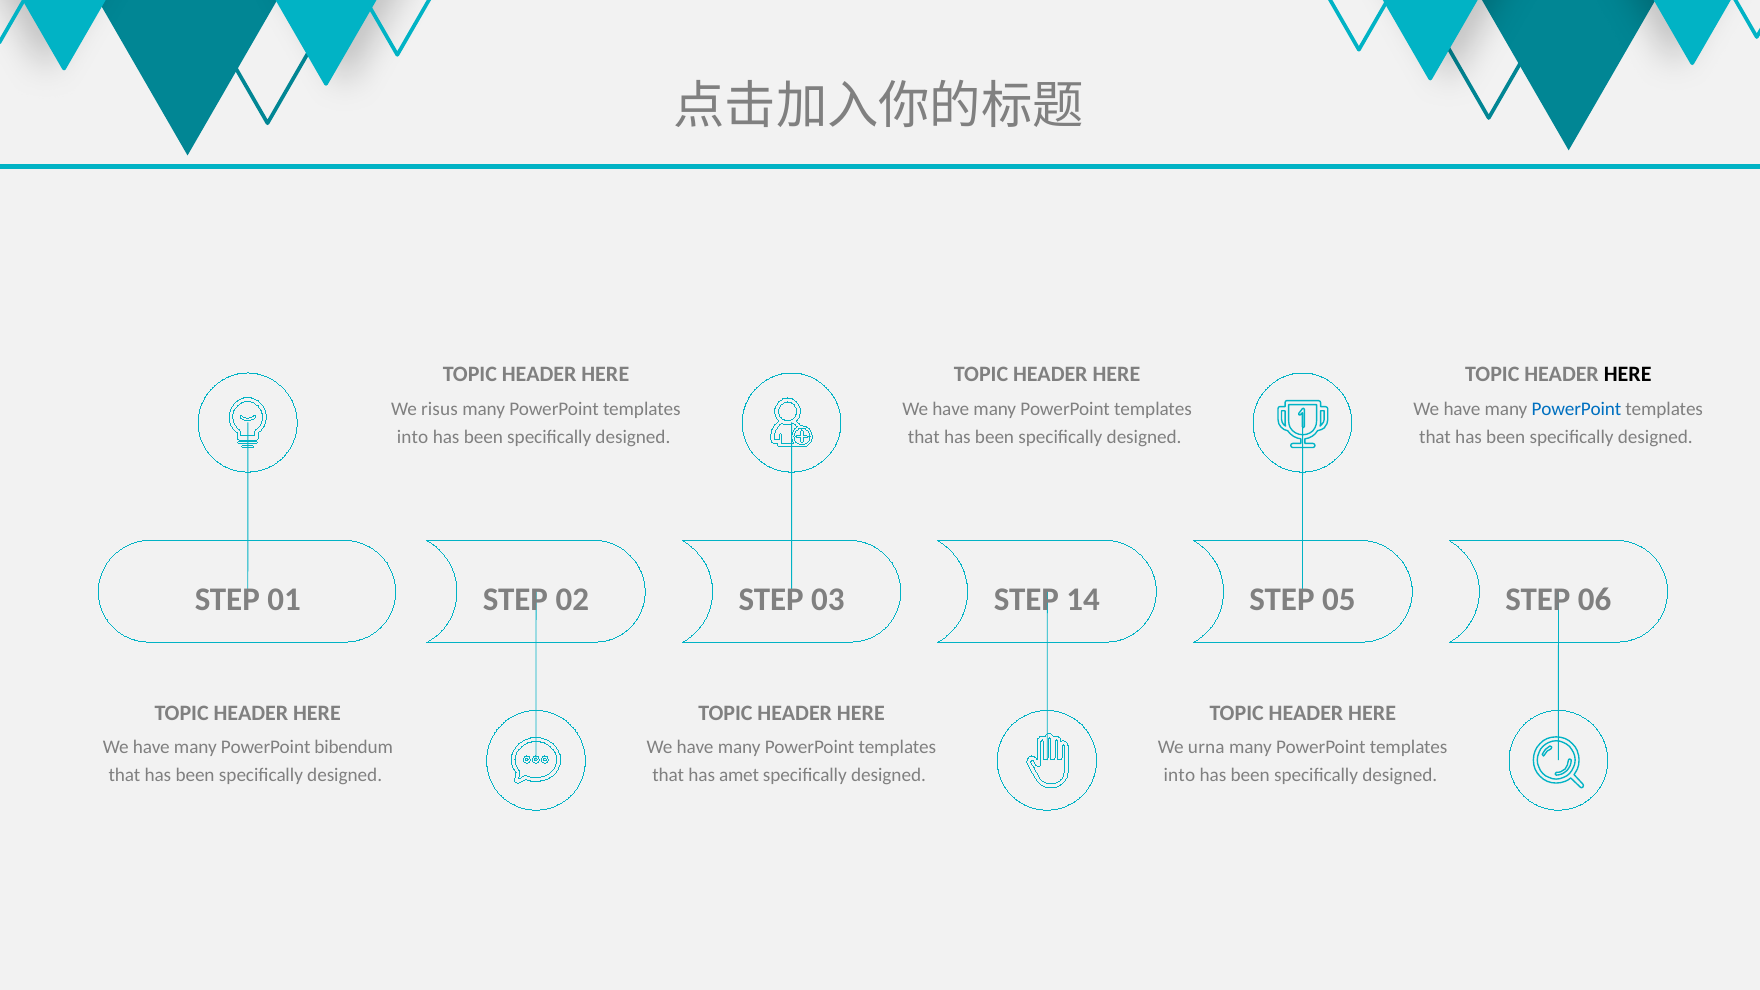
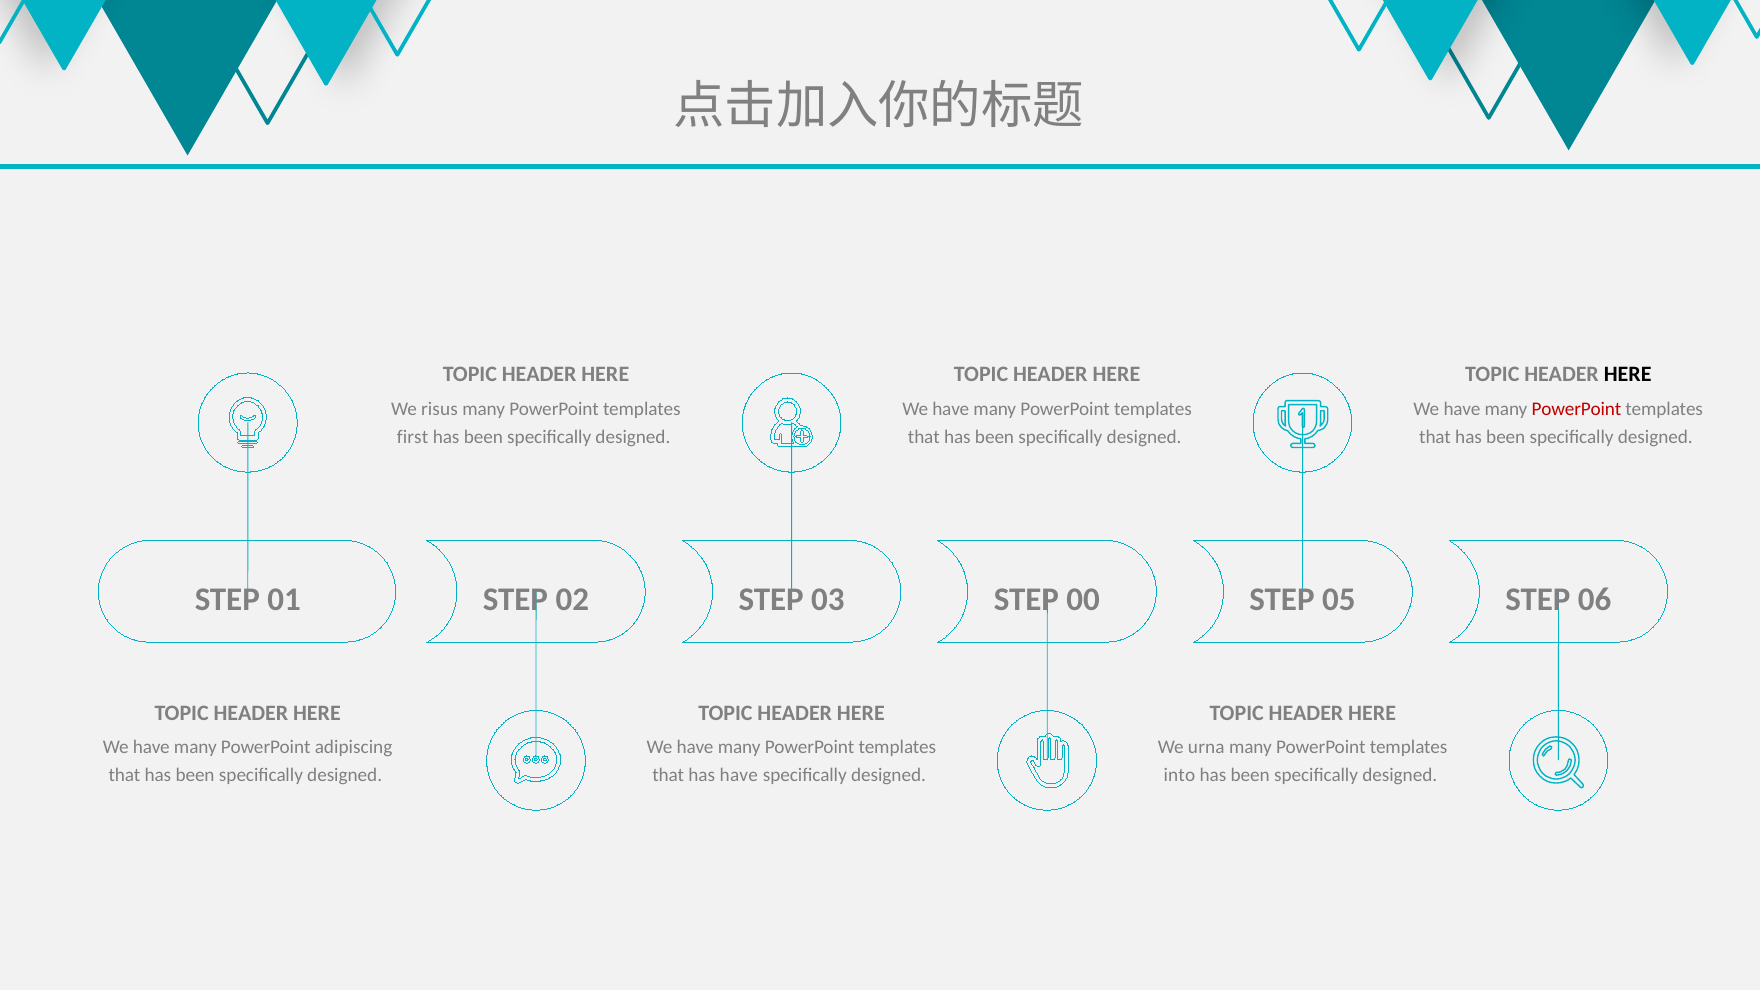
PowerPoint at (1576, 409) colour: blue -> red
into at (413, 437): into -> first
14: 14 -> 00
bibendum: bibendum -> adipiscing
has amet: amet -> have
